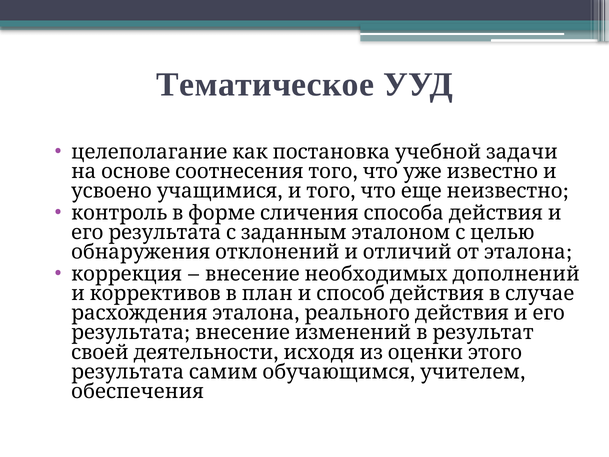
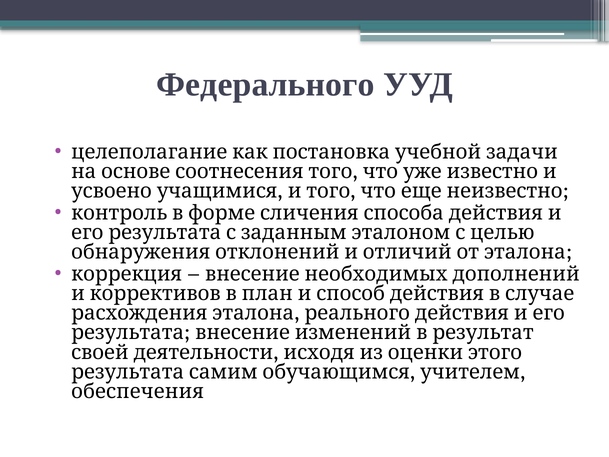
Тематическое: Тематическое -> Федерального
